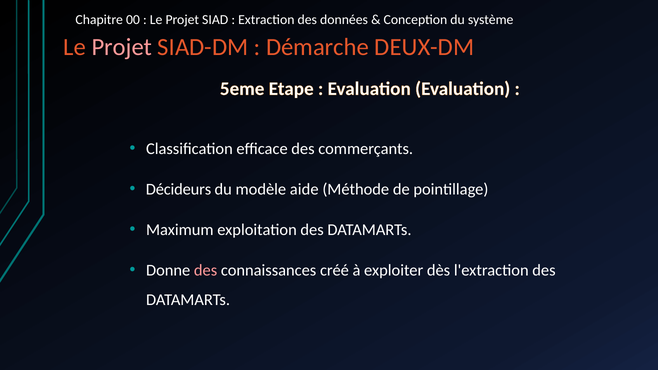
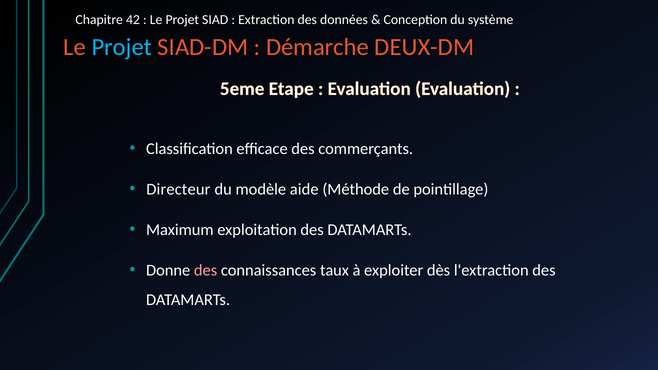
00: 00 -> 42
Projet at (122, 47) colour: pink -> light blue
Décideurs: Décideurs -> Directeur
créé: créé -> taux
